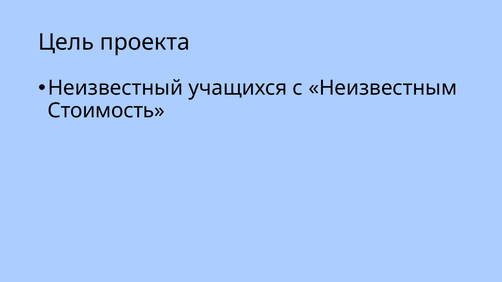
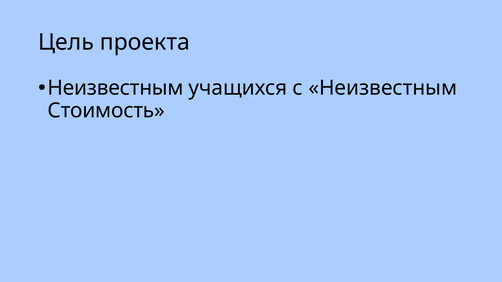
Неизвестный at (115, 88): Неизвестный -> Неизвестным
